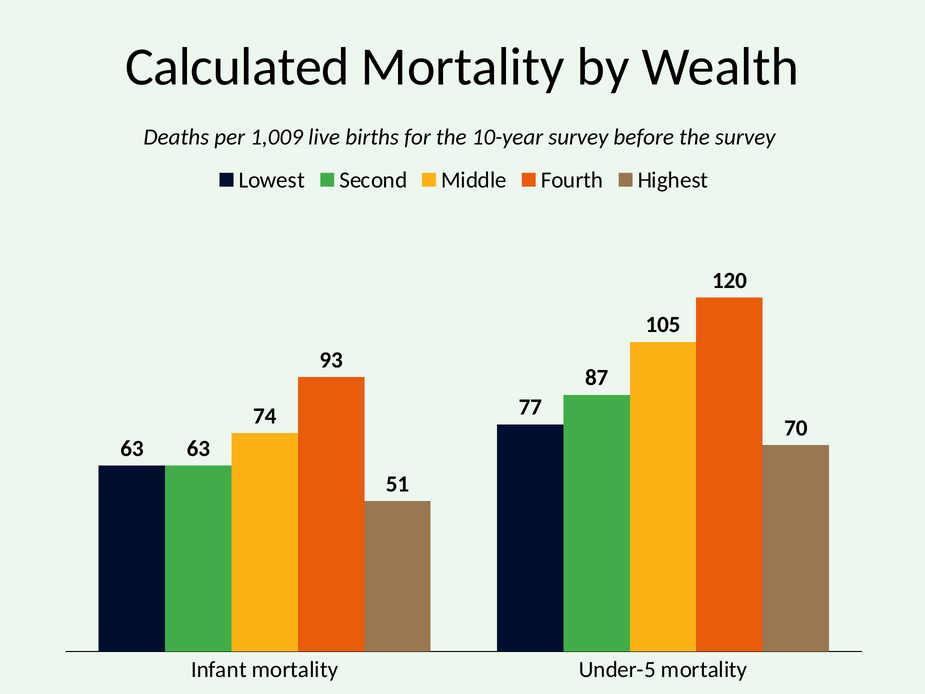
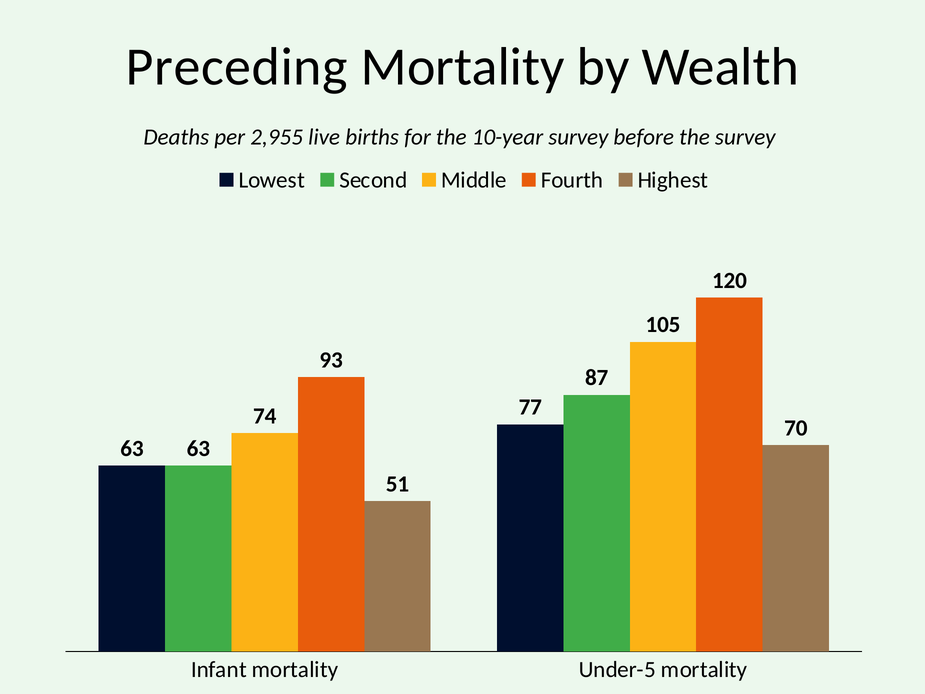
Calculated: Calculated -> Preceding
1,009: 1,009 -> 2,955
